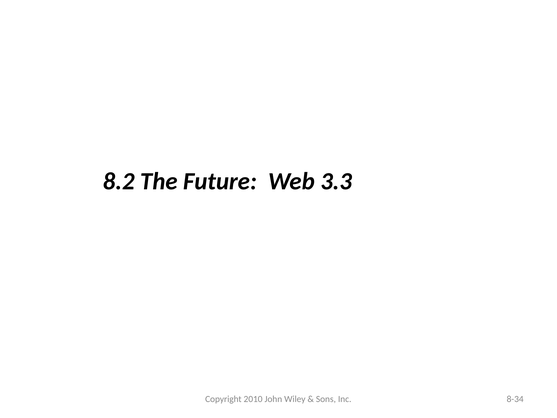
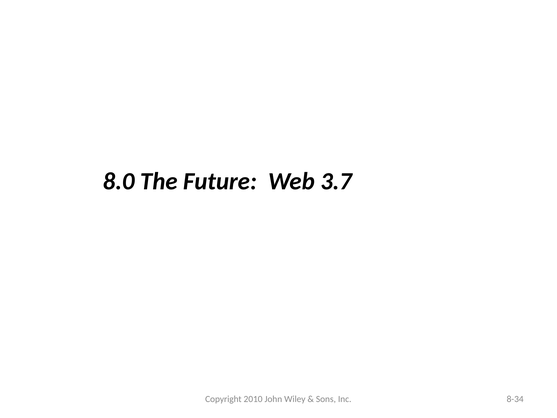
8.2: 8.2 -> 8.0
3.3: 3.3 -> 3.7
